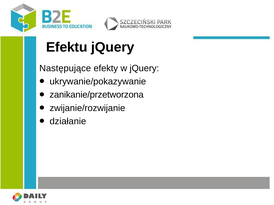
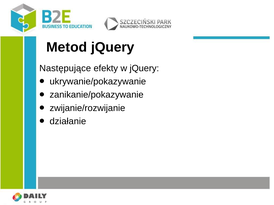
Efektu: Efektu -> Metod
zanikanie/przetworzona: zanikanie/przetworzona -> zanikanie/pokazywanie
